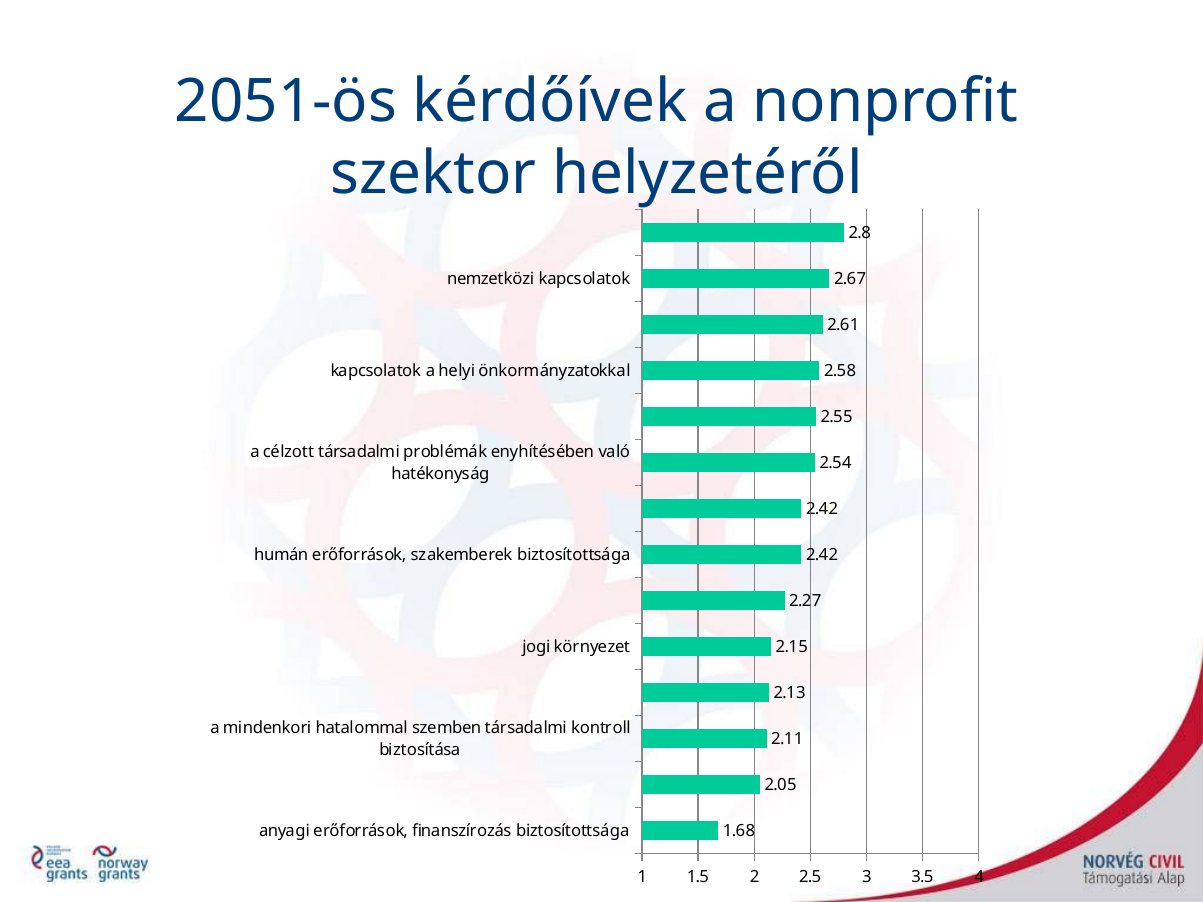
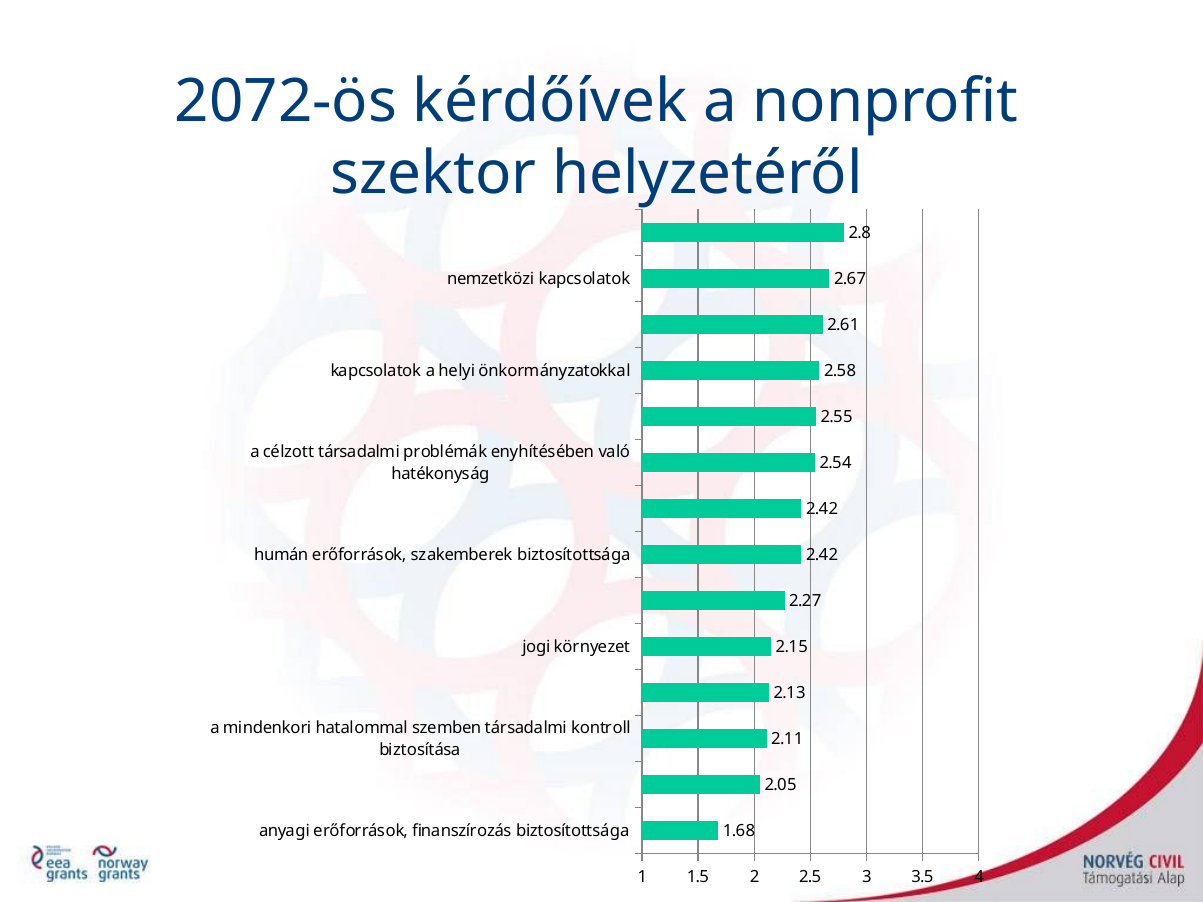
2051-ös: 2051-ös -> 2072-ös
